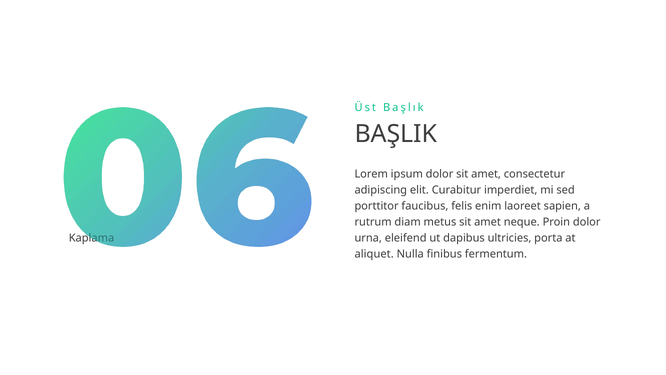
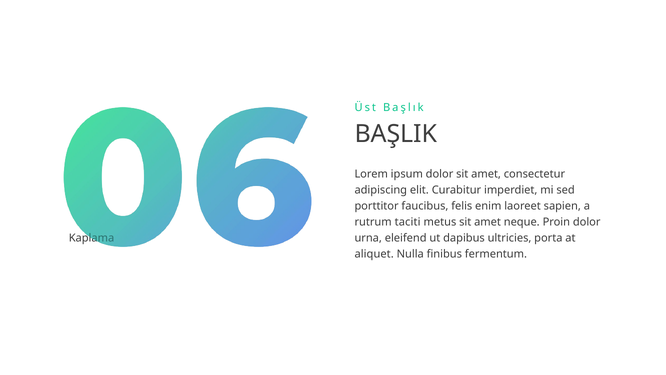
diam: diam -> taciti
